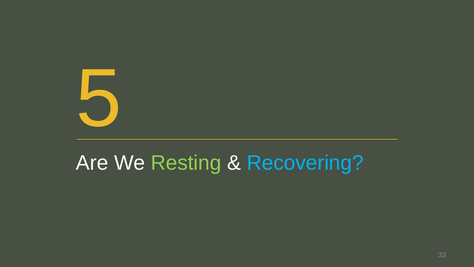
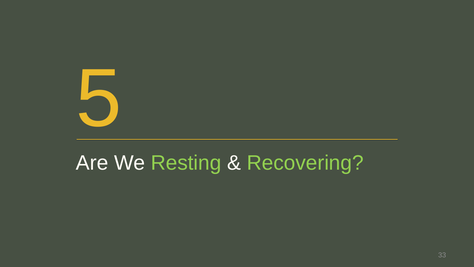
Recovering colour: light blue -> light green
